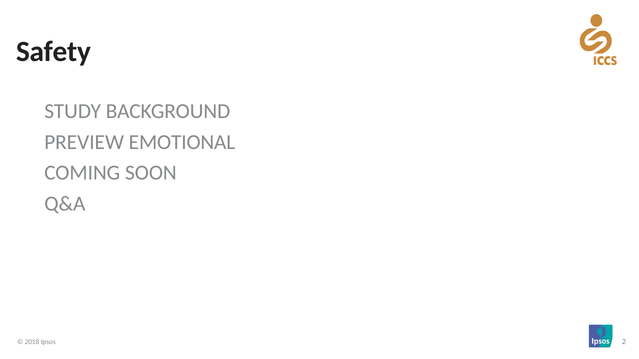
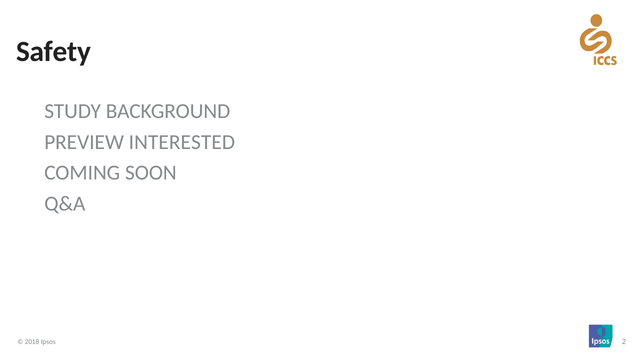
EMOTIONAL: EMOTIONAL -> INTERESTED
